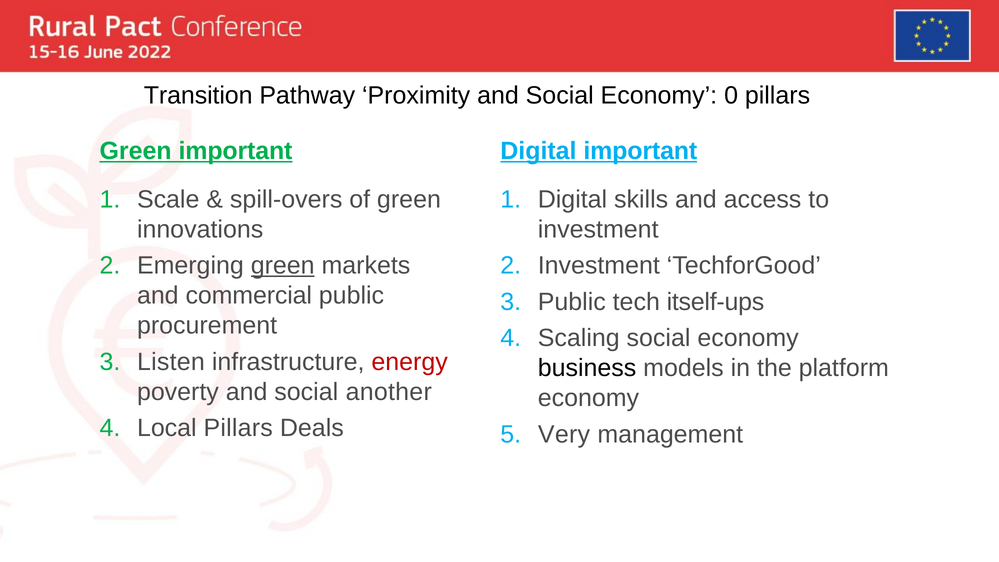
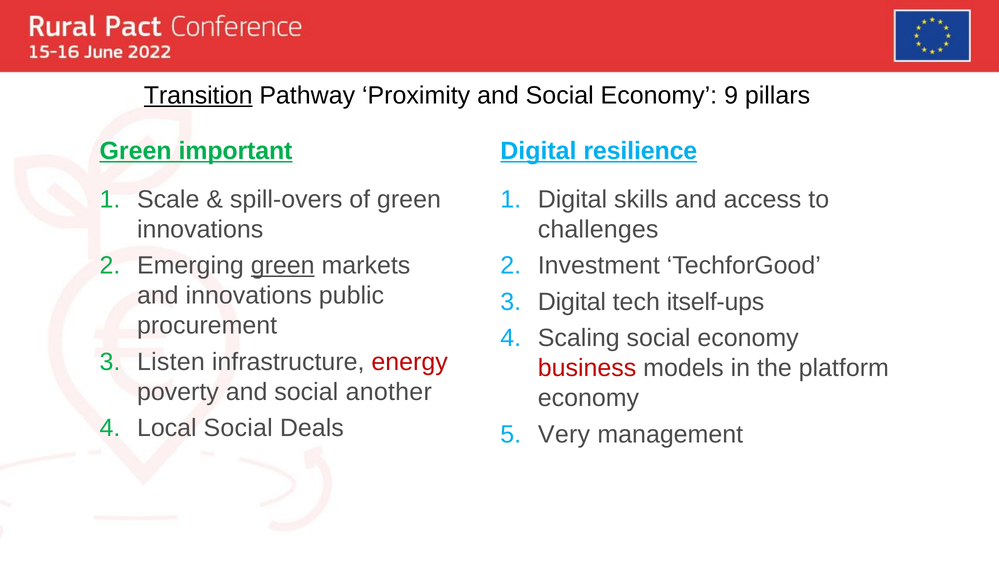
Transition underline: none -> present
0: 0 -> 9
Digital important: important -> resilience
investment at (598, 229): investment -> challenges
and commercial: commercial -> innovations
3 Public: Public -> Digital
business colour: black -> red
Local Pillars: Pillars -> Social
